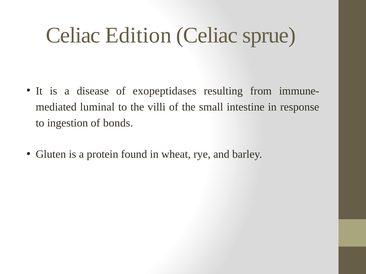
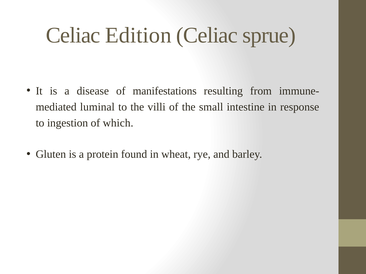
exopeptidases: exopeptidases -> manifestations
bonds: bonds -> which
